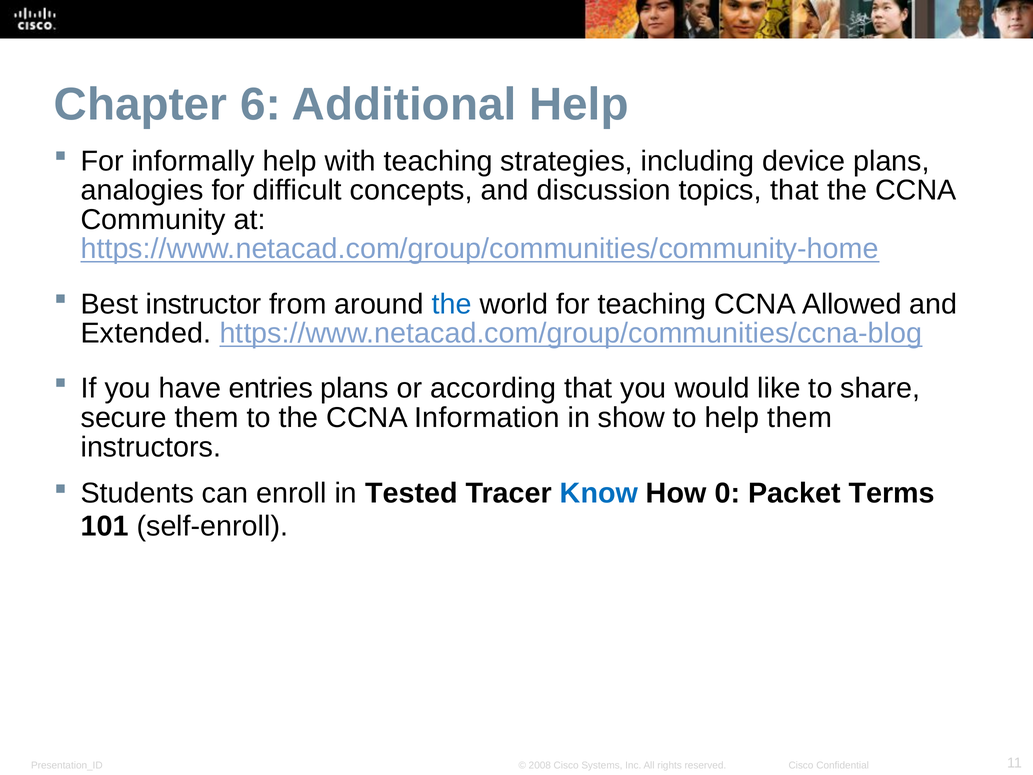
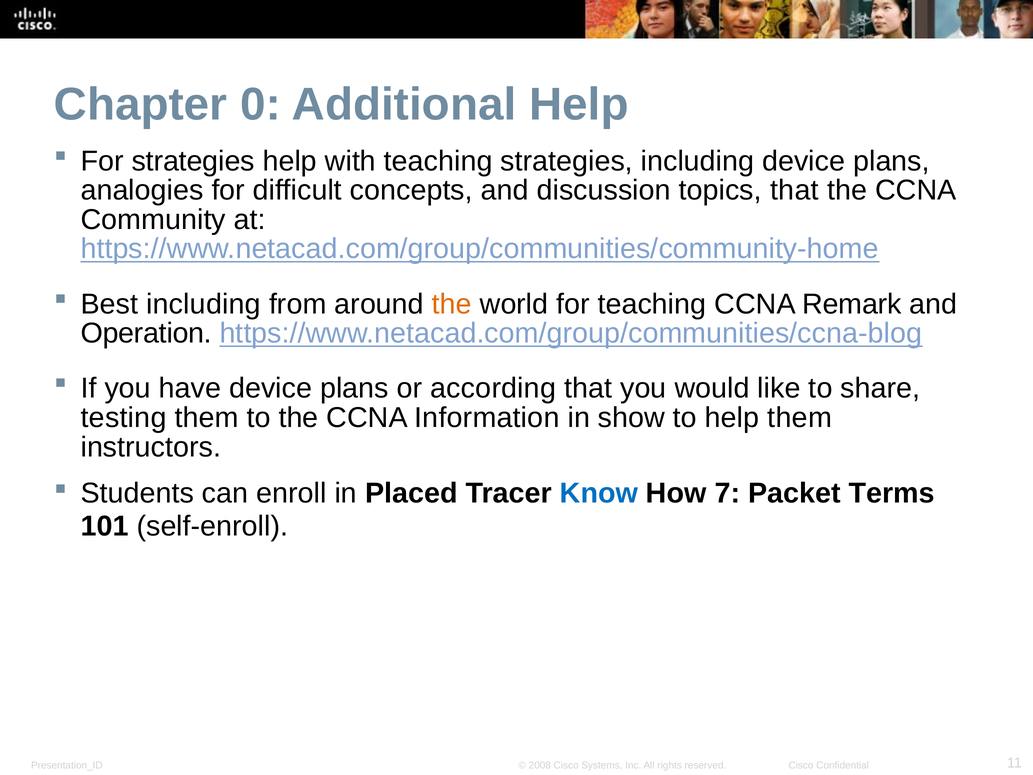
6: 6 -> 0
For informally: informally -> strategies
Best instructor: instructor -> including
the at (452, 304) colour: blue -> orange
Allowed: Allowed -> Remark
Extended: Extended -> Operation
have entries: entries -> device
secure: secure -> testing
Tested: Tested -> Placed
0: 0 -> 7
